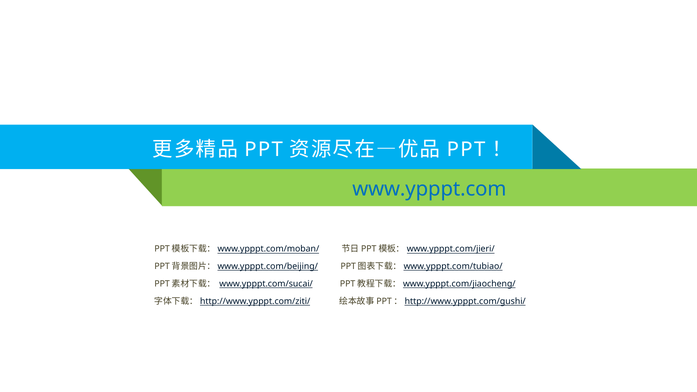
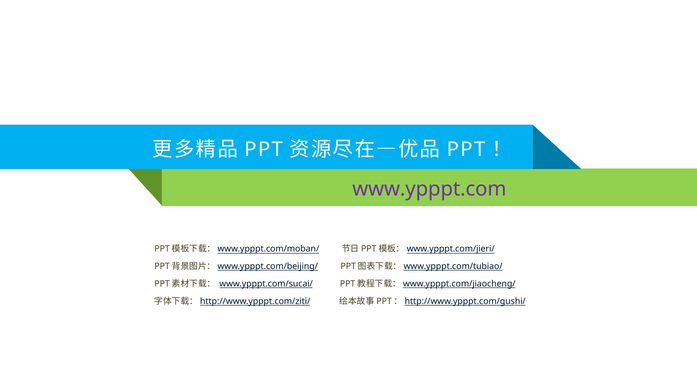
www.ypppt.com colour: blue -> purple
